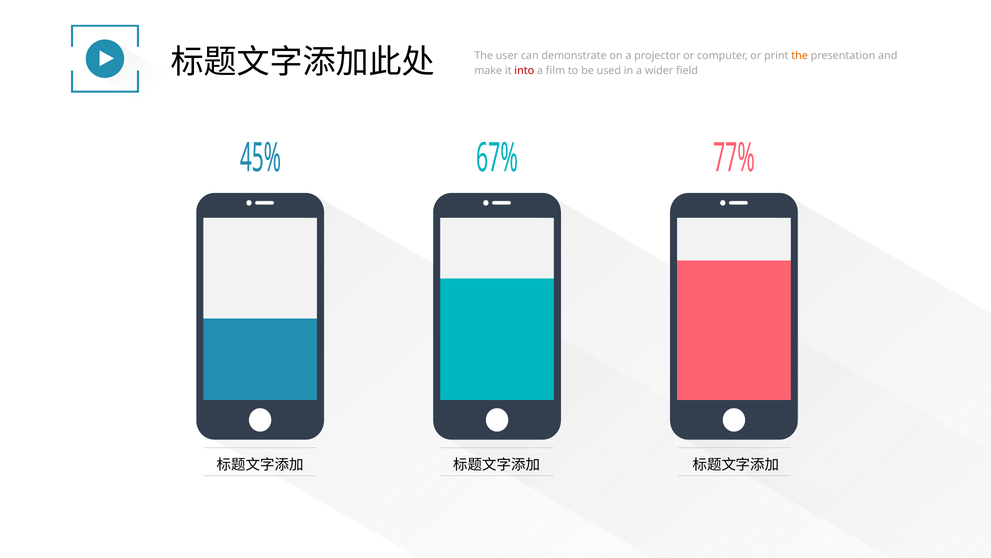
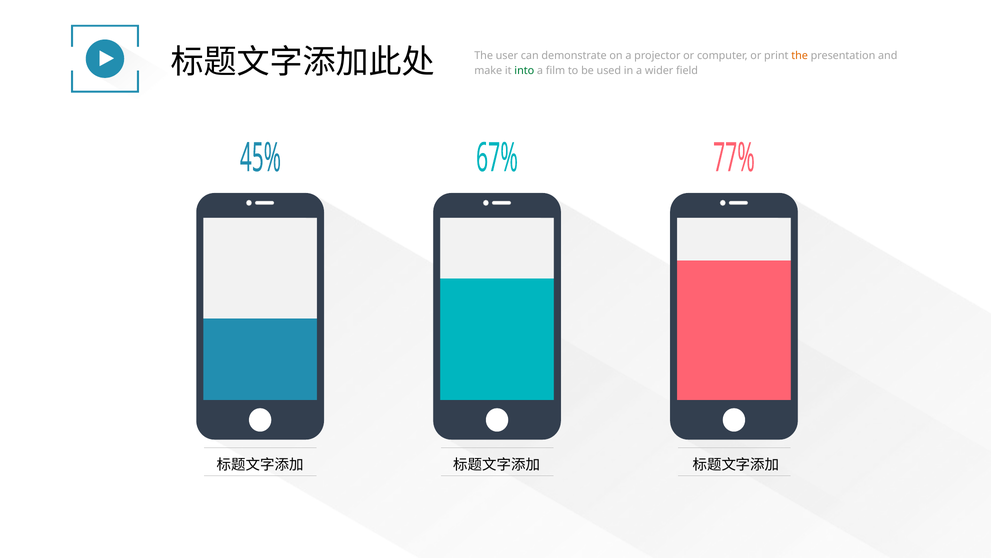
into colour: red -> green
